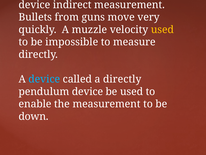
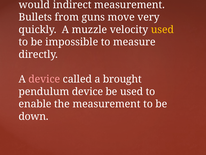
device at (34, 5): device -> would
device at (44, 79) colour: light blue -> pink
a directly: directly -> brought
